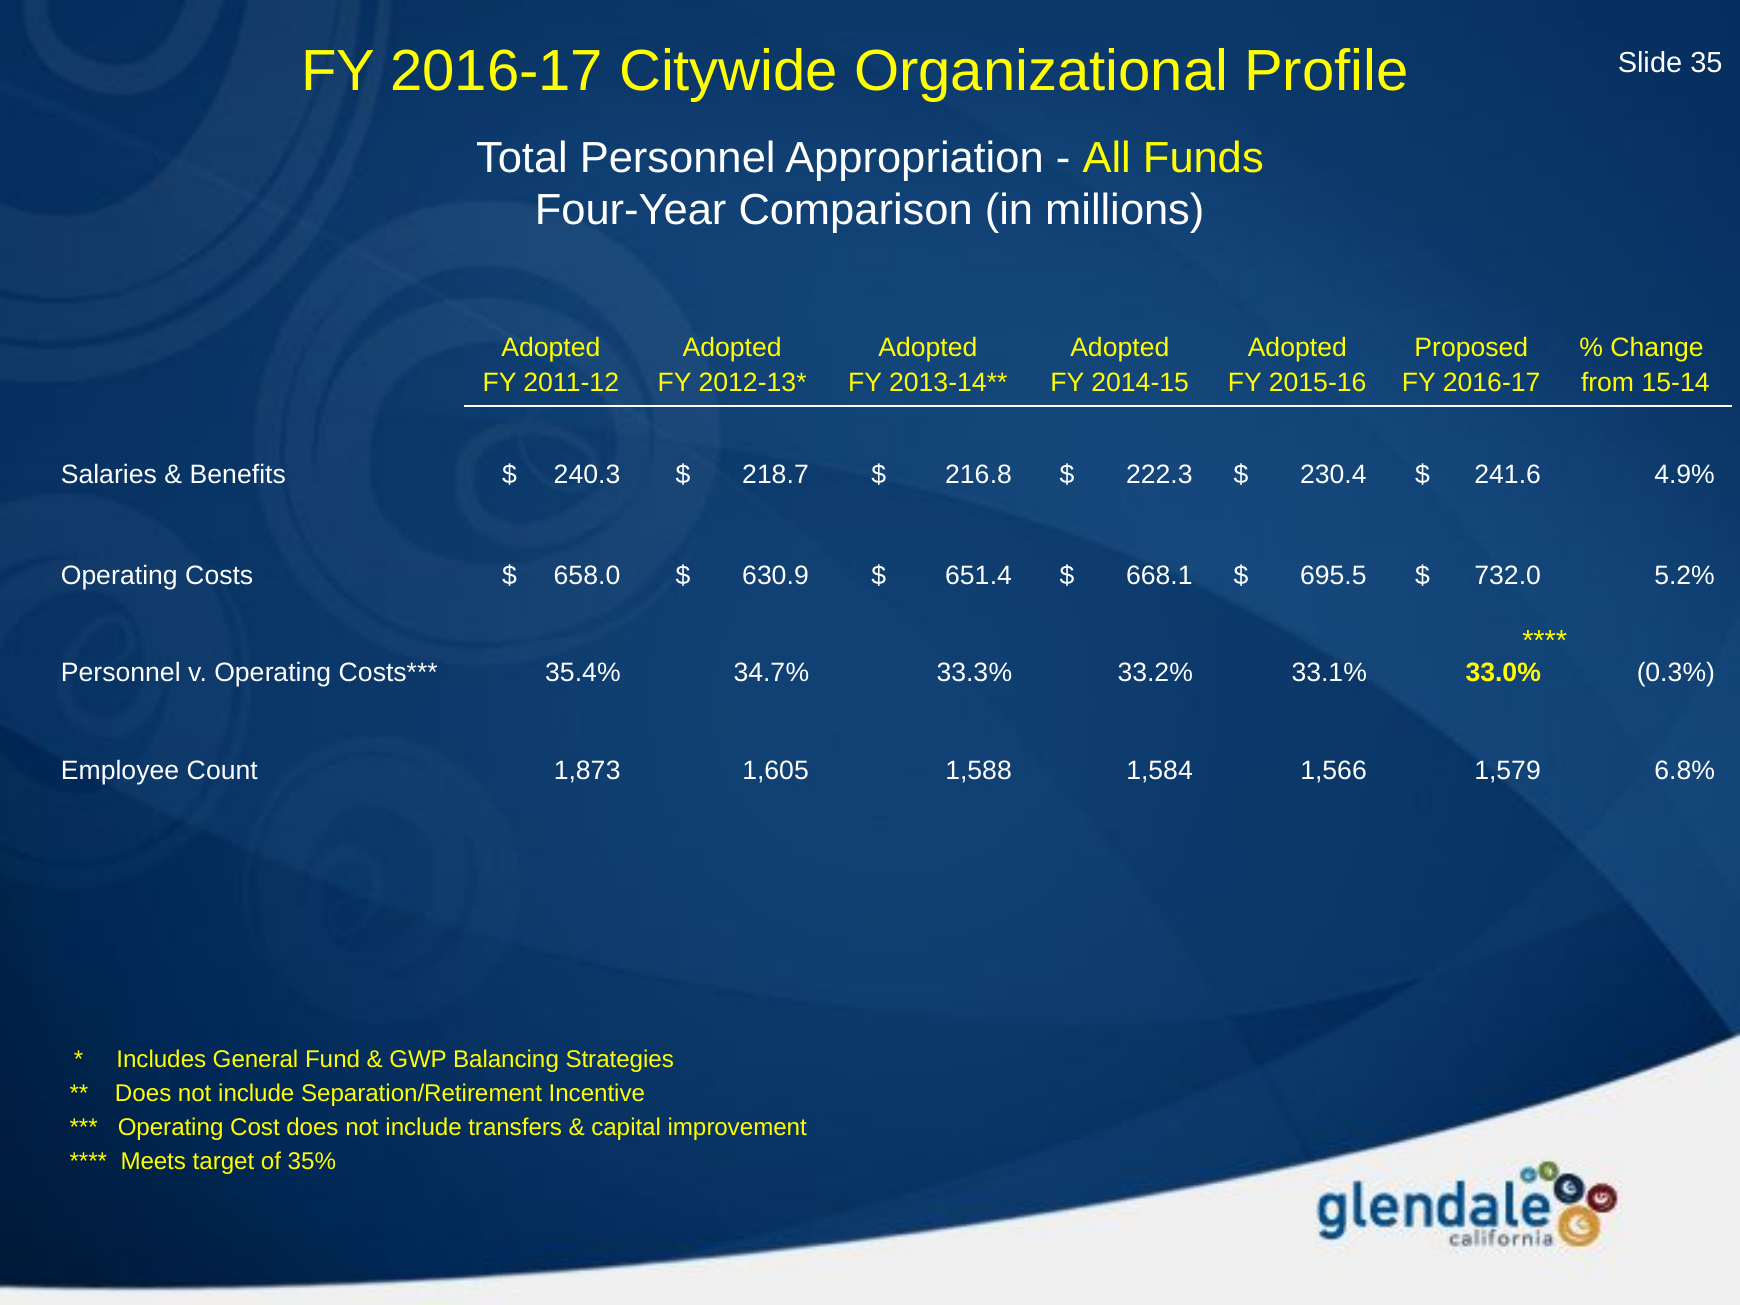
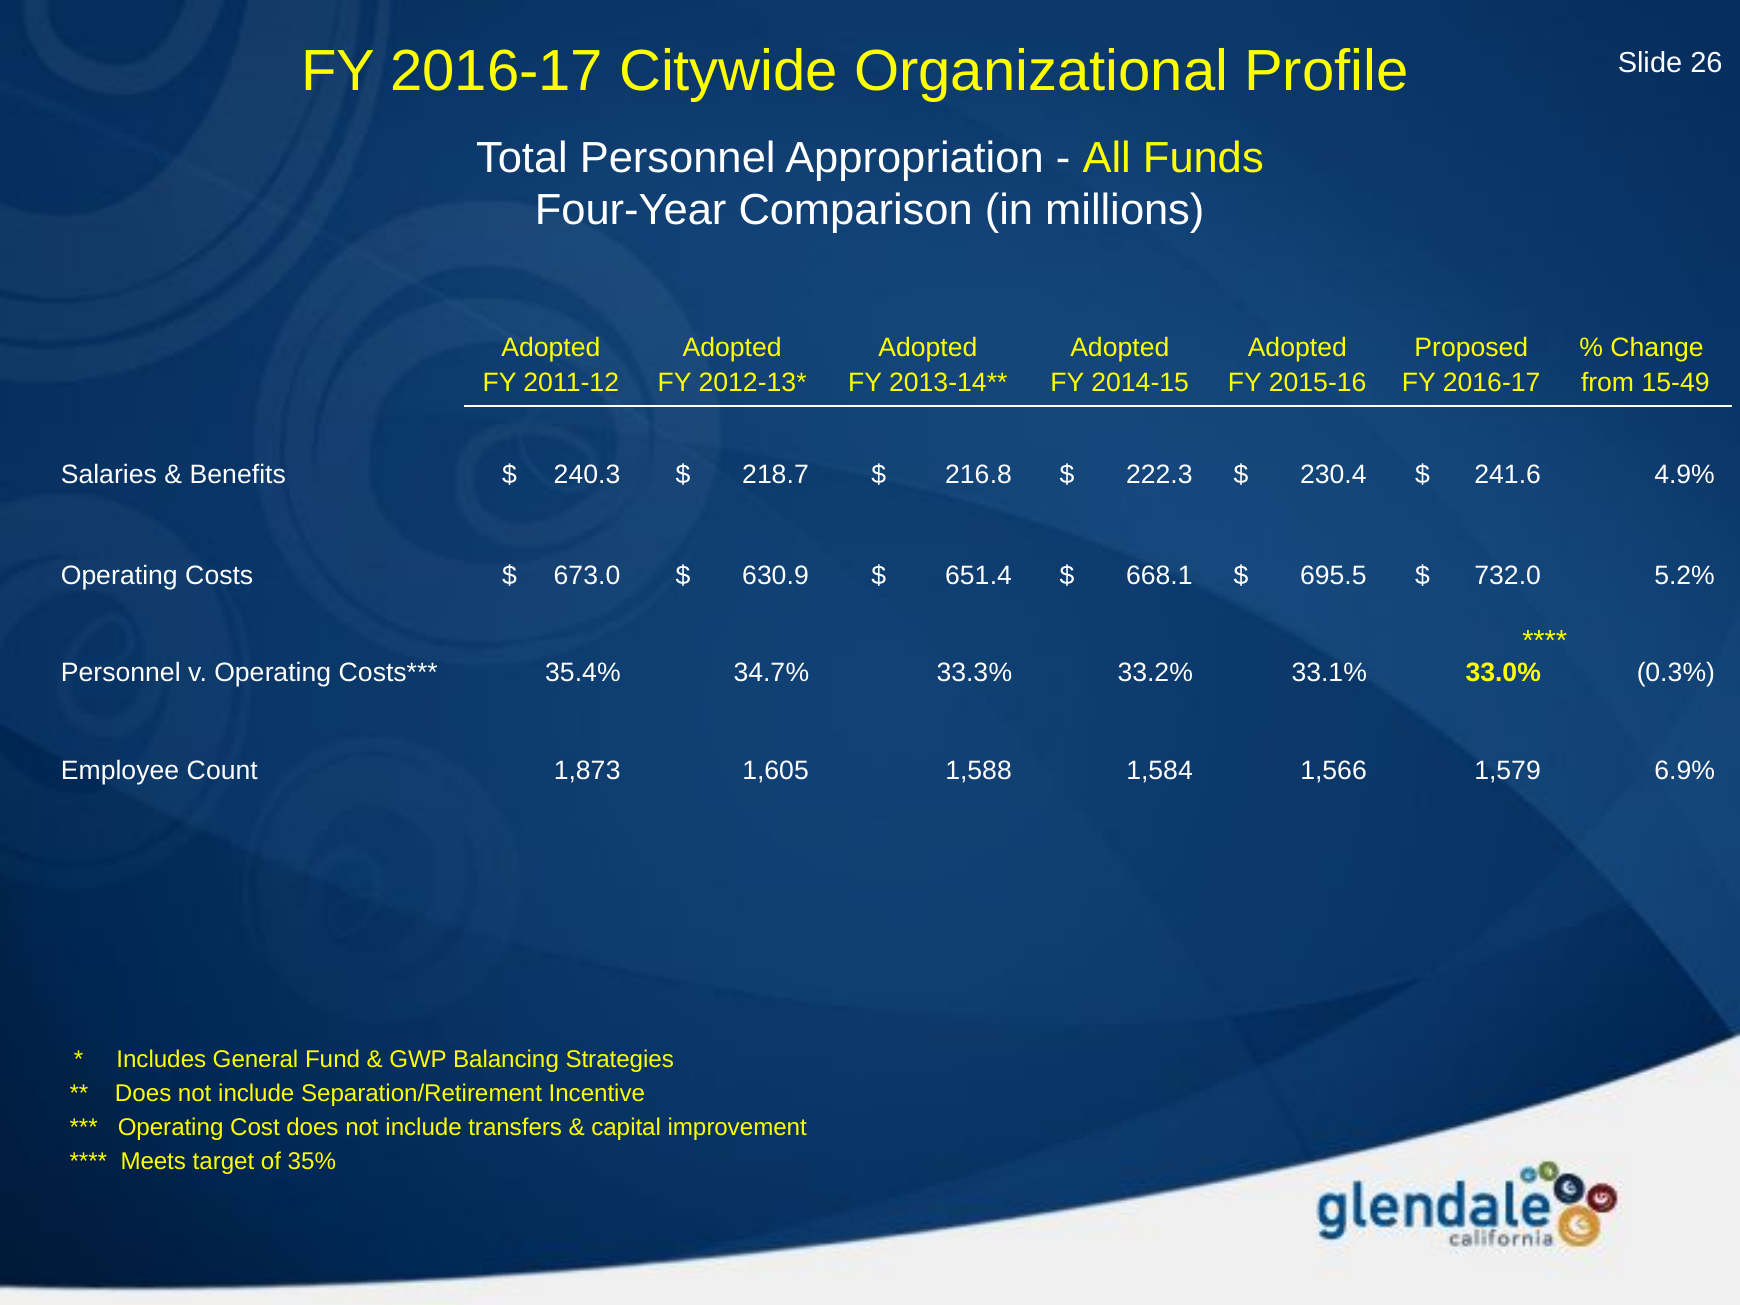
35: 35 -> 26
15-14: 15-14 -> 15-49
658.0: 658.0 -> 673.0
6.8%: 6.8% -> 6.9%
